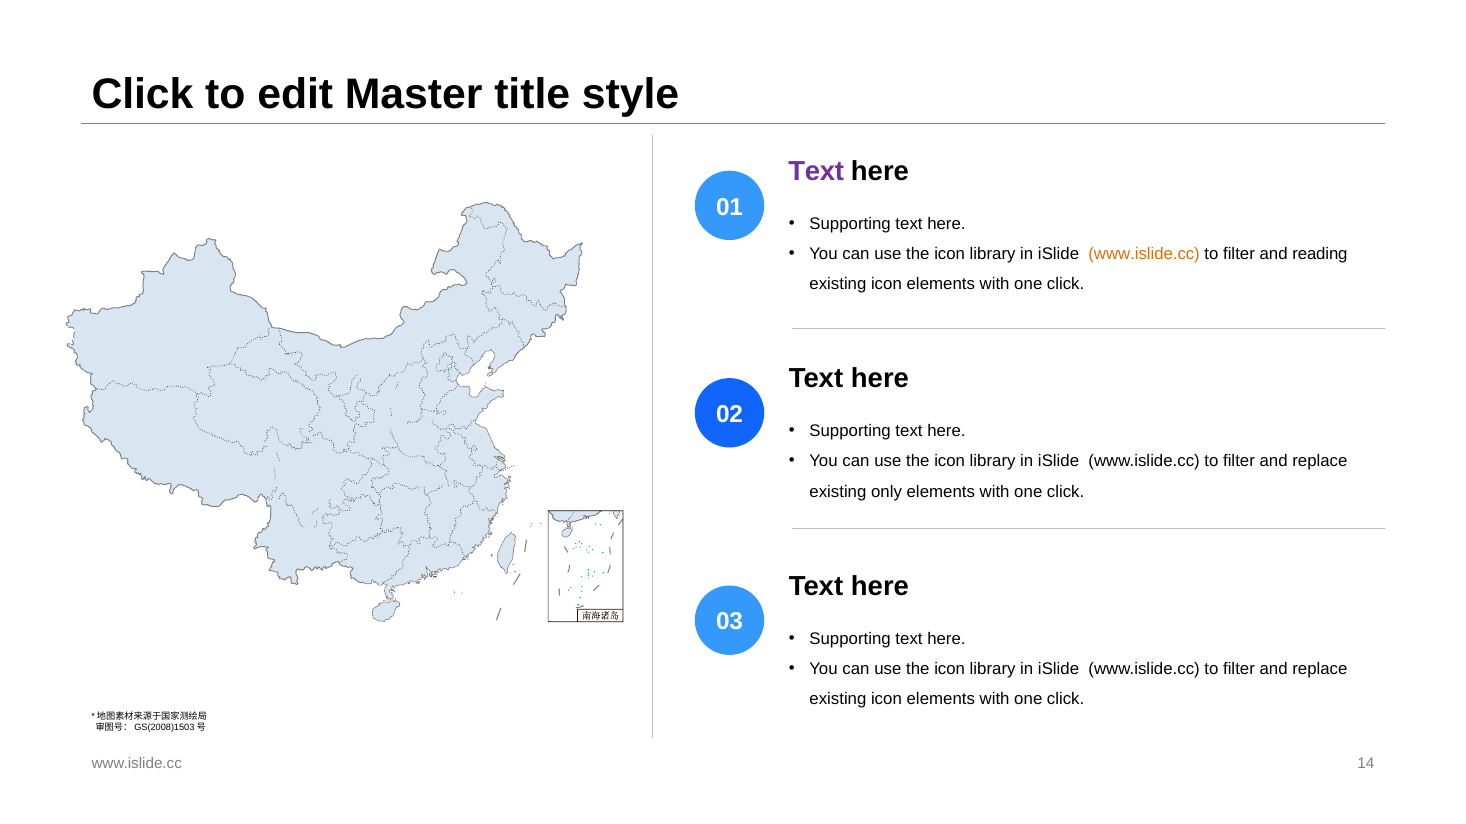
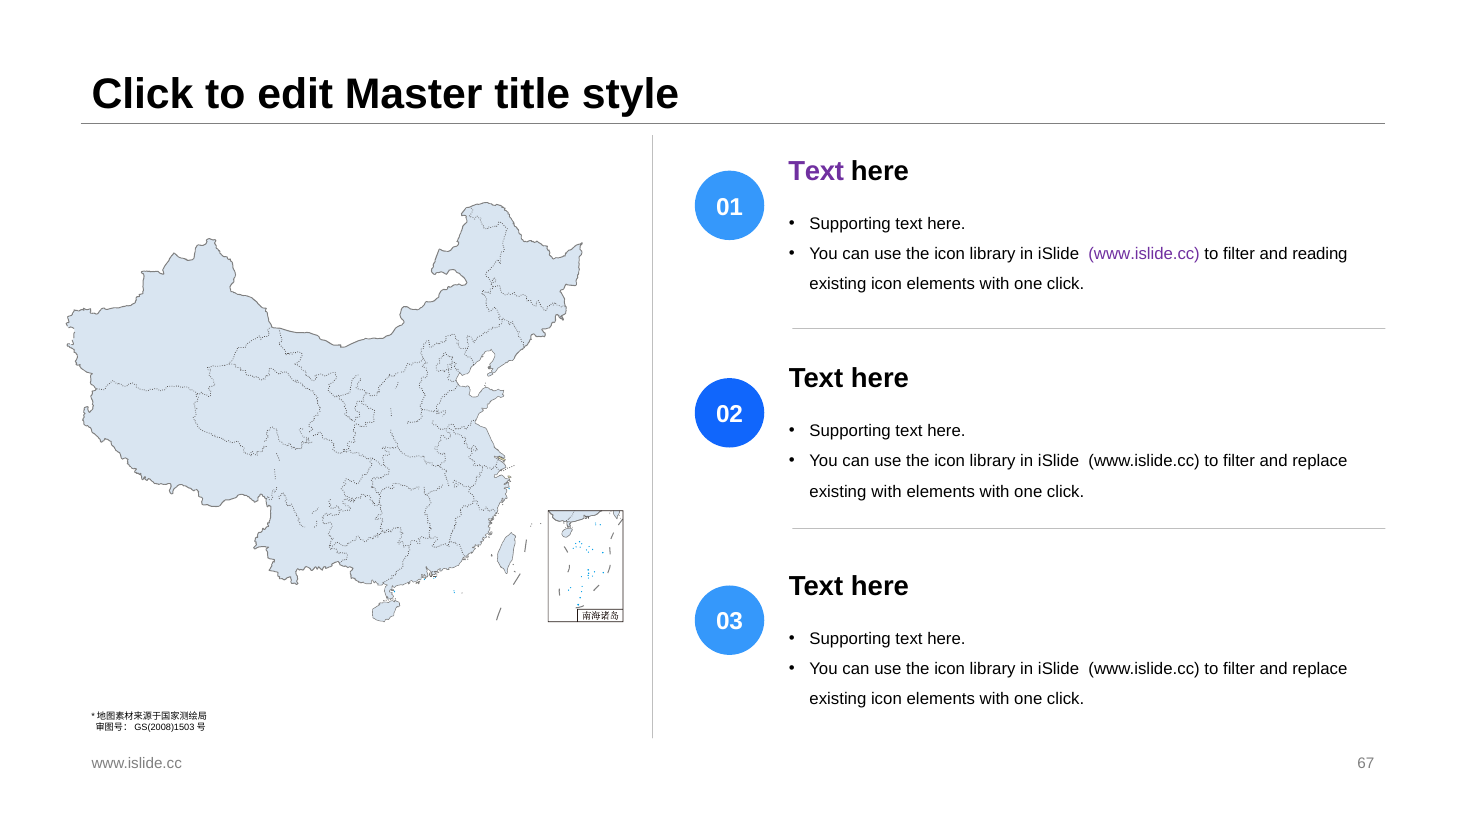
www.islide.cc at (1144, 254) colour: orange -> purple
existing only: only -> with
14: 14 -> 67
